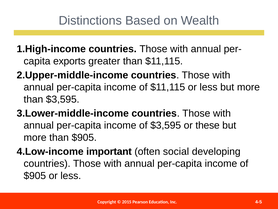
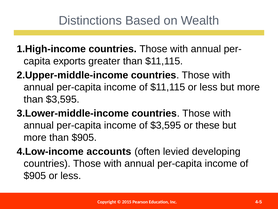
important: important -> accounts
social: social -> levied
